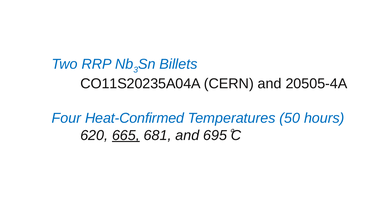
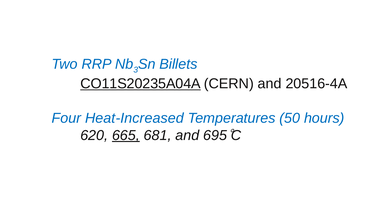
CO11S20235A04A underline: none -> present
20505-4A: 20505-4A -> 20516-4A
Heat-Confirmed: Heat-Confirmed -> Heat-Increased
